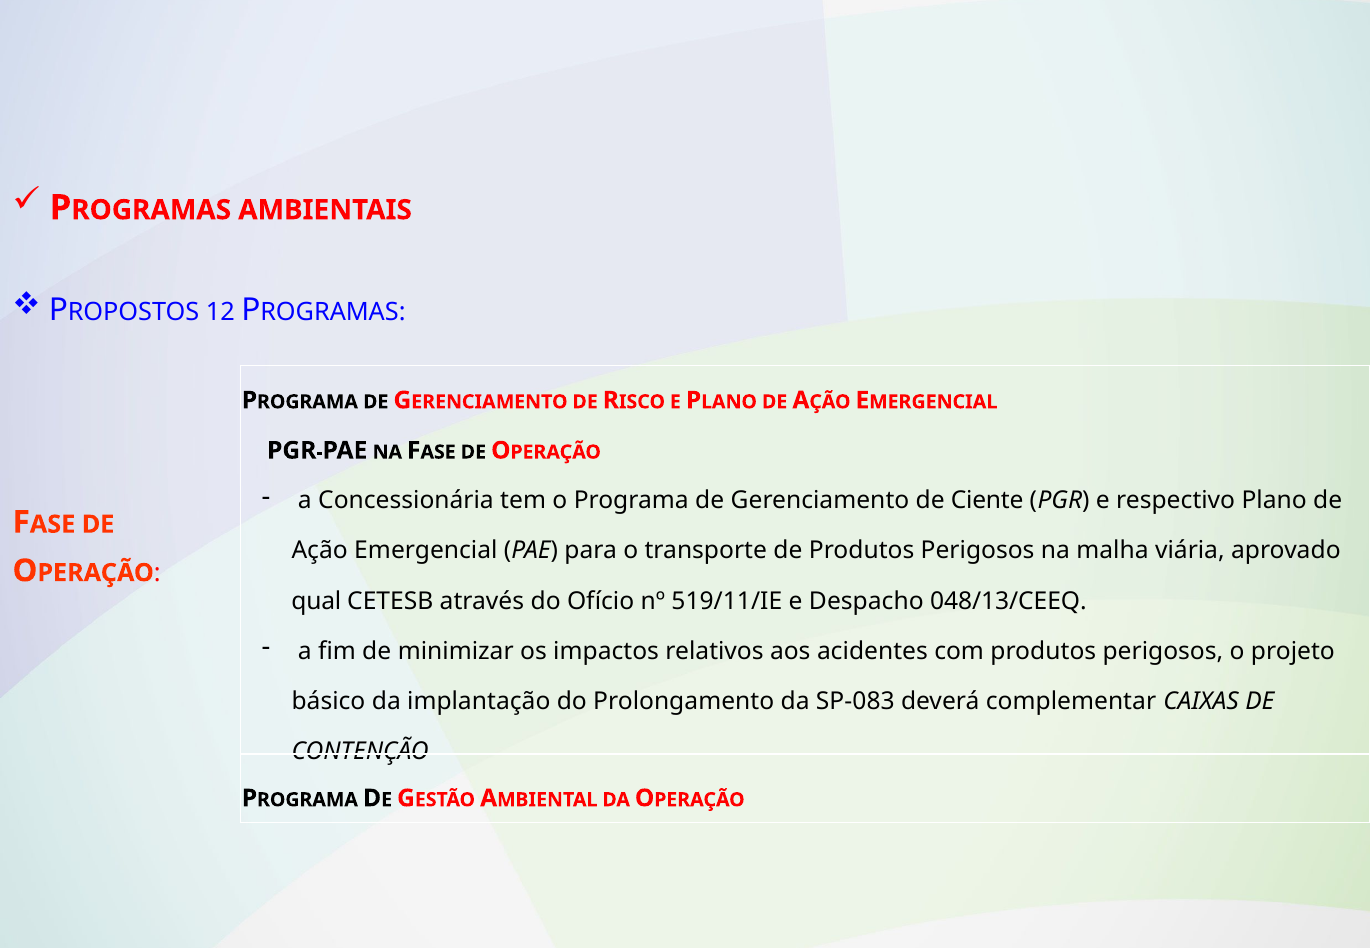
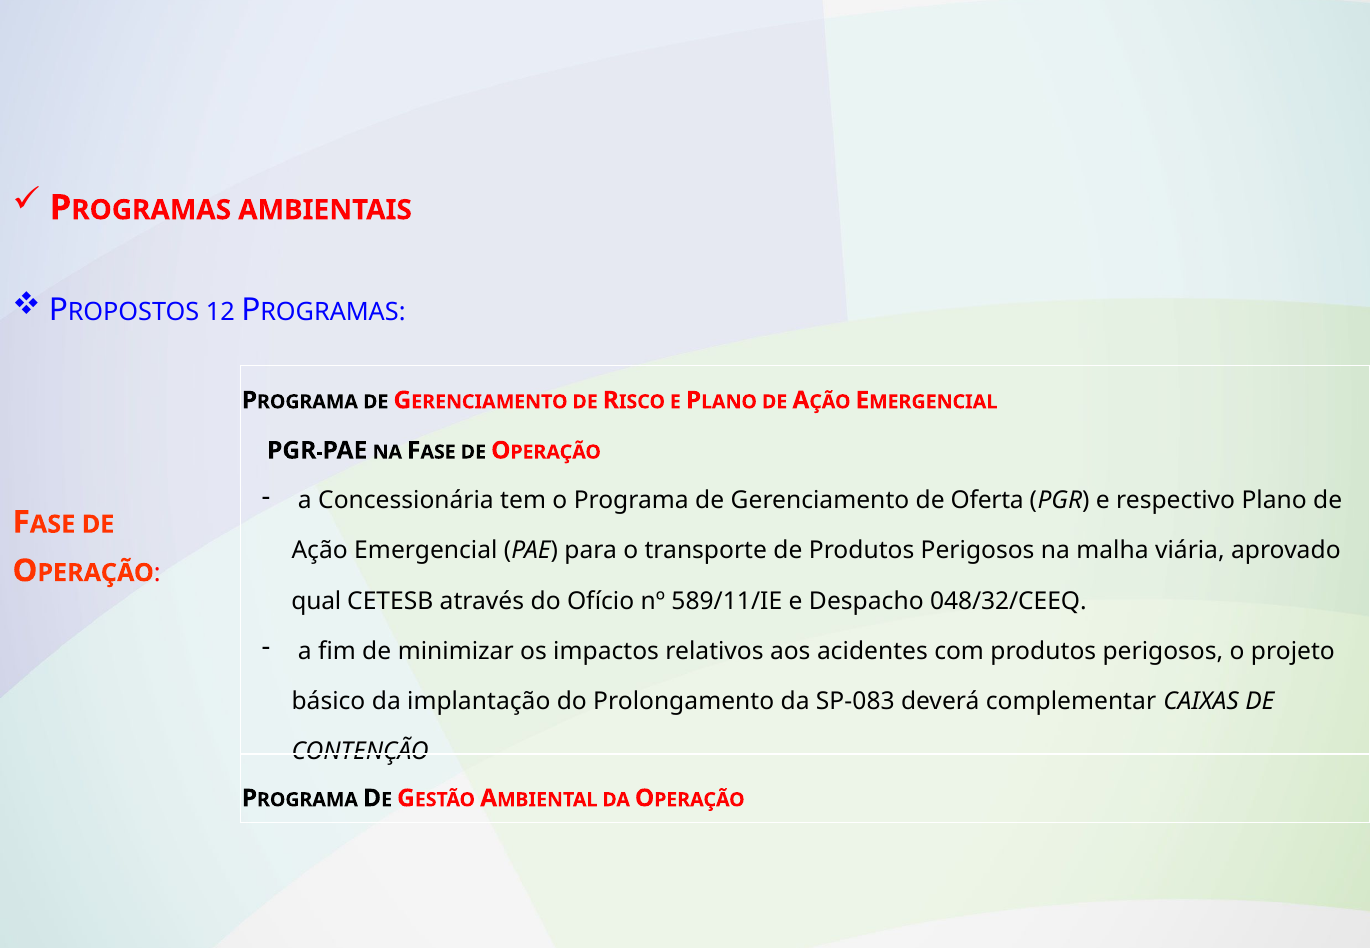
Ciente: Ciente -> Oferta
519/11/IE: 519/11/IE -> 589/11/IE
048/13/CEEQ: 048/13/CEEQ -> 048/32/CEEQ
